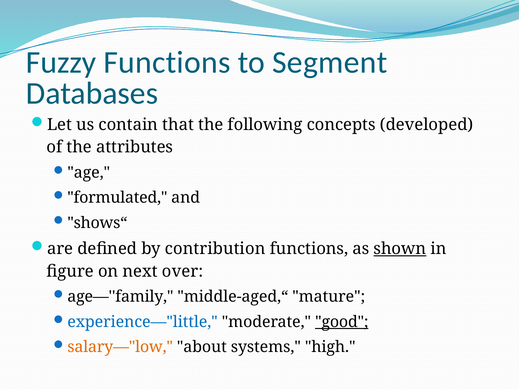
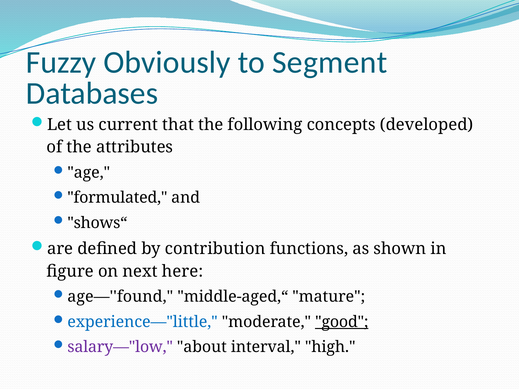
Fuzzy Functions: Functions -> Obviously
contain: contain -> current
shown underline: present -> none
over: over -> here
age—''family: age—''family -> age—''found
salary—"low colour: orange -> purple
systems: systems -> interval
